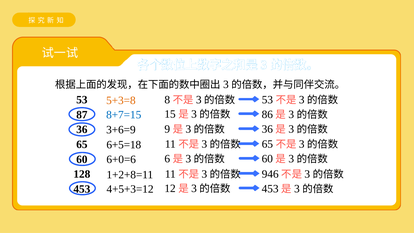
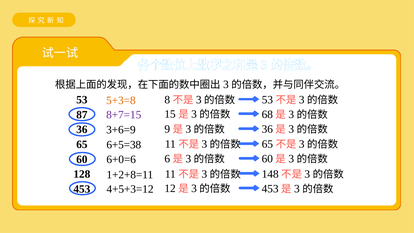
8+7=15 colour: blue -> purple
86: 86 -> 68
6+5=18: 6+5=18 -> 6+5=38
946: 946 -> 148
